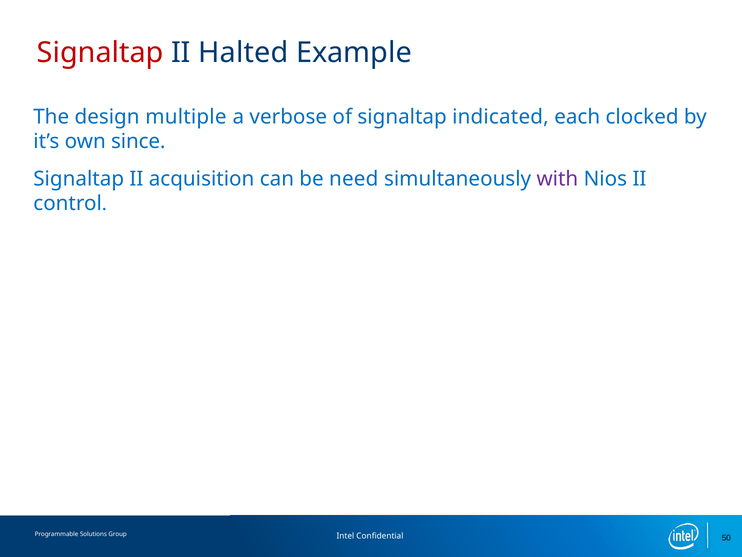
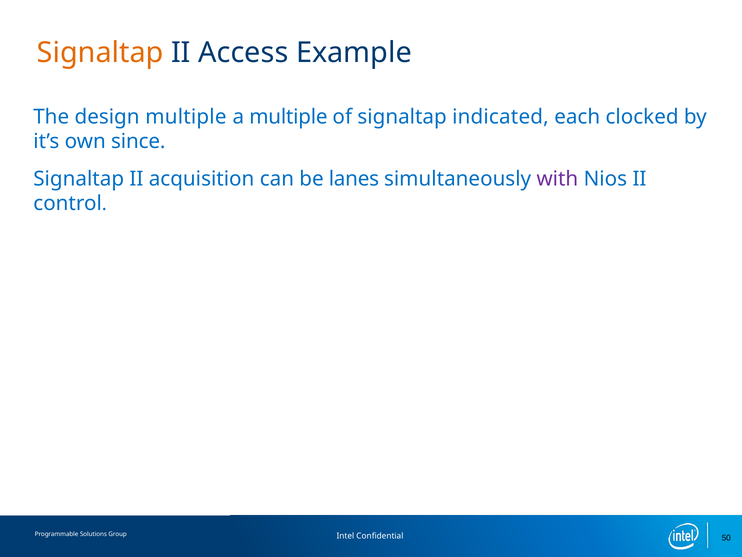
Signaltap at (100, 53) colour: red -> orange
Halted: Halted -> Access
a verbose: verbose -> multiple
need: need -> lanes
